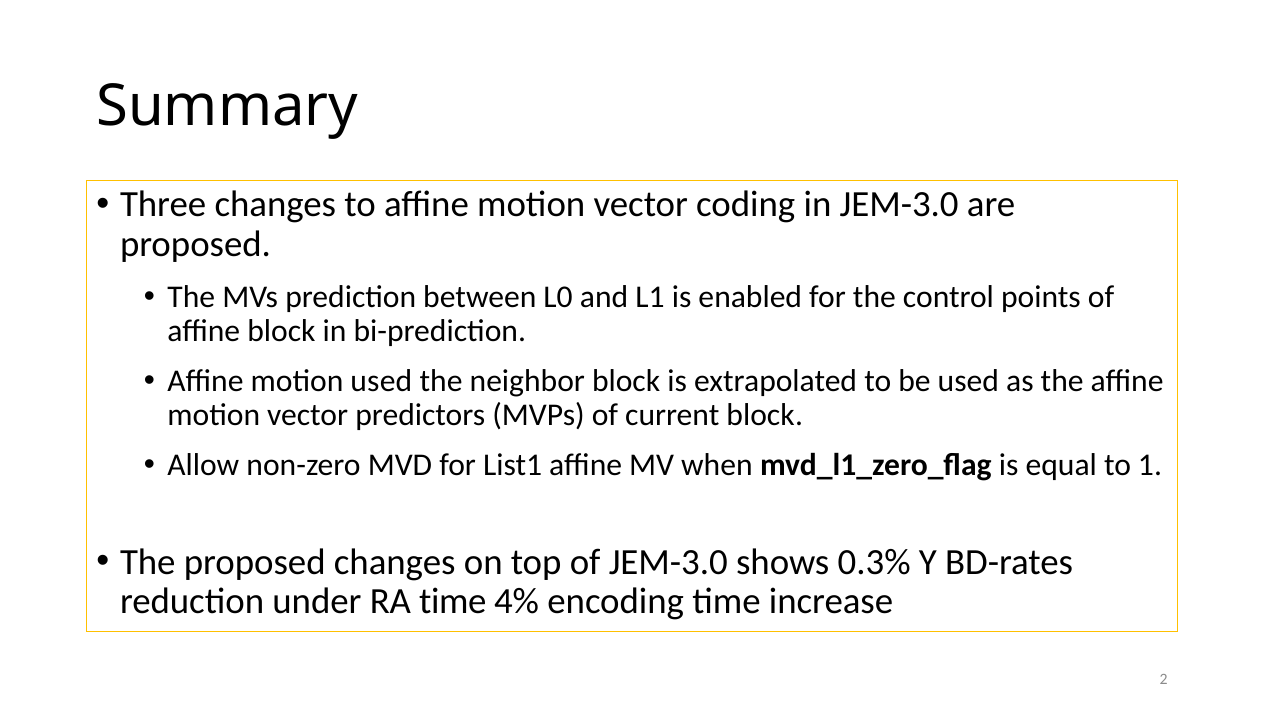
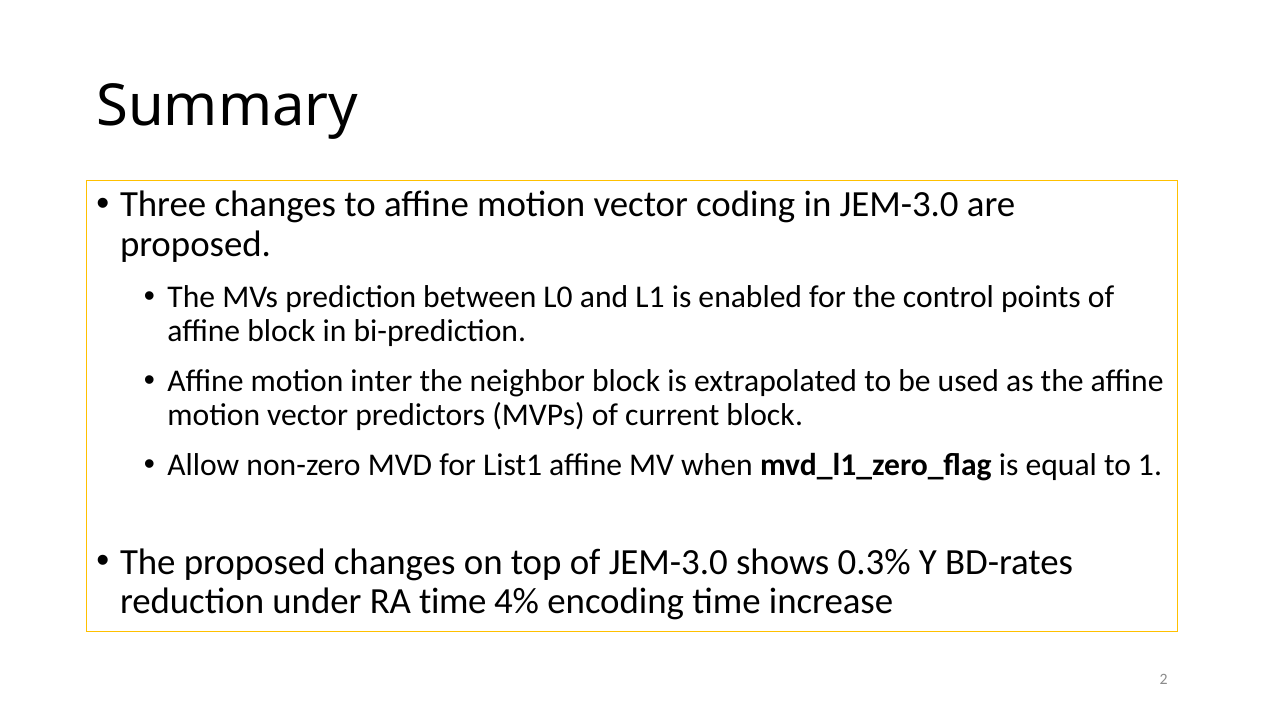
motion used: used -> inter
